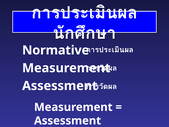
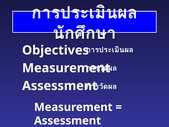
Normative: Normative -> Objectives
